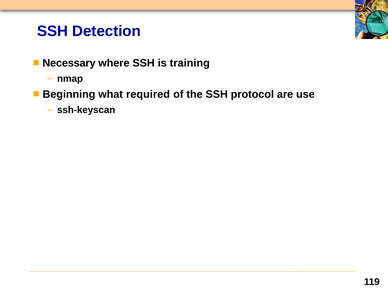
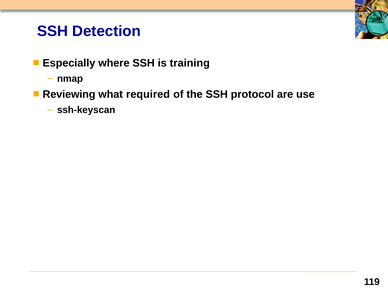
Necessary: Necessary -> Especially
Beginning: Beginning -> Reviewing
